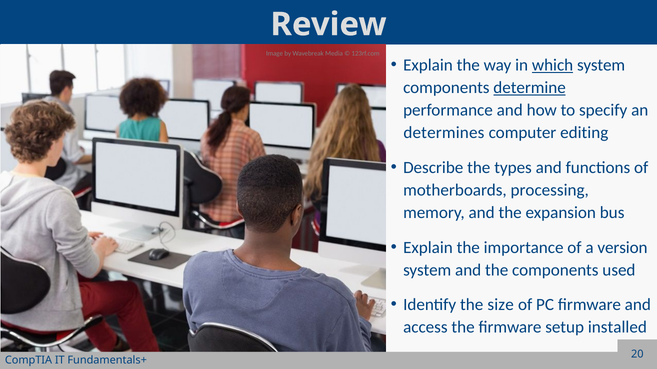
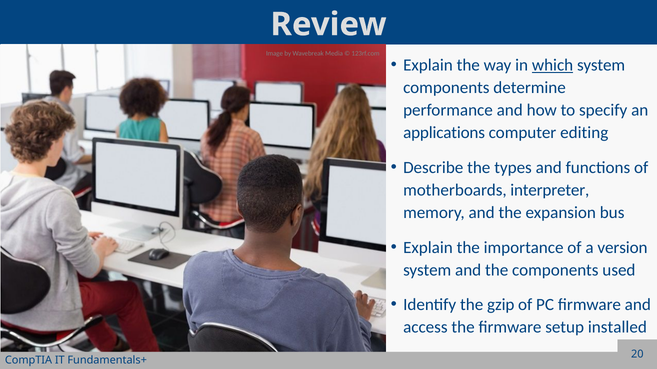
determine underline: present -> none
determines: determines -> applications
processing: processing -> interpreter
size: size -> gzip
